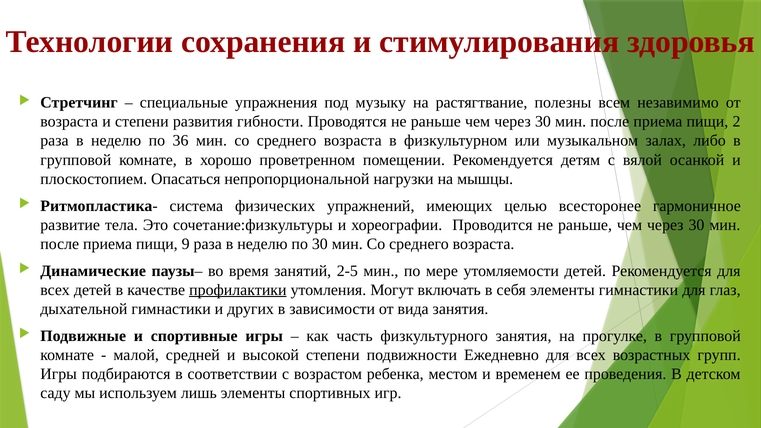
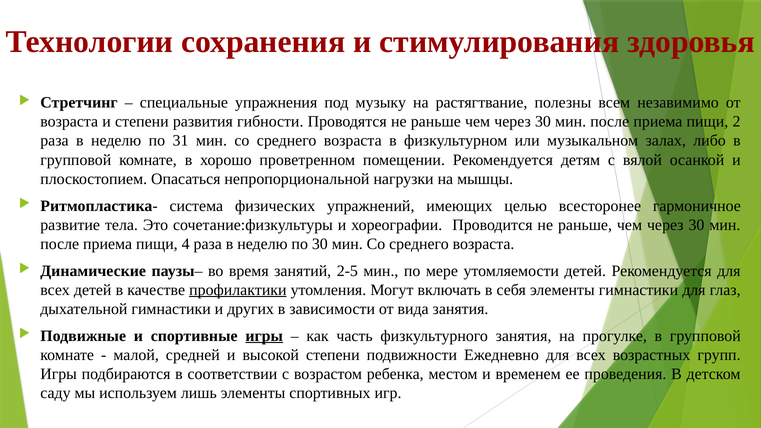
36: 36 -> 31
9: 9 -> 4
игры at (264, 336) underline: none -> present
